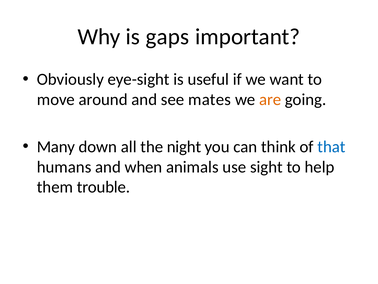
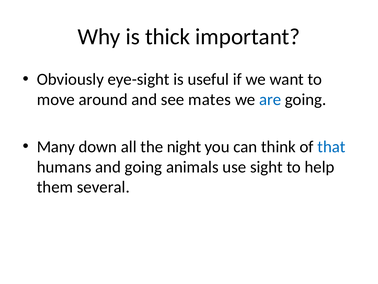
gaps: gaps -> thick
are colour: orange -> blue
and when: when -> going
trouble: trouble -> several
